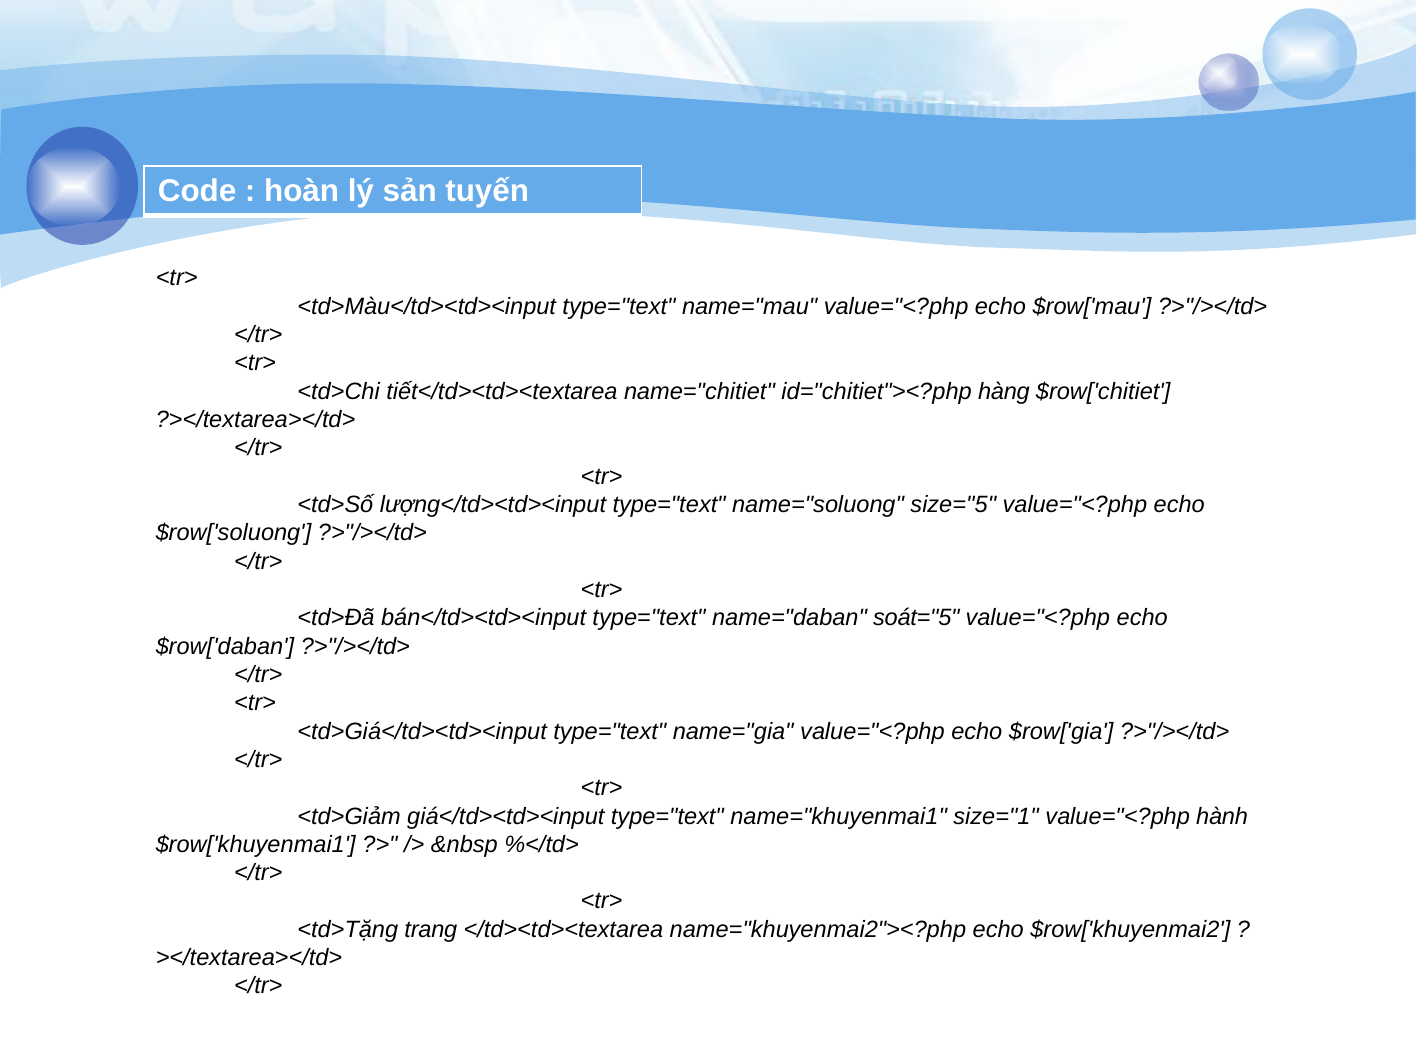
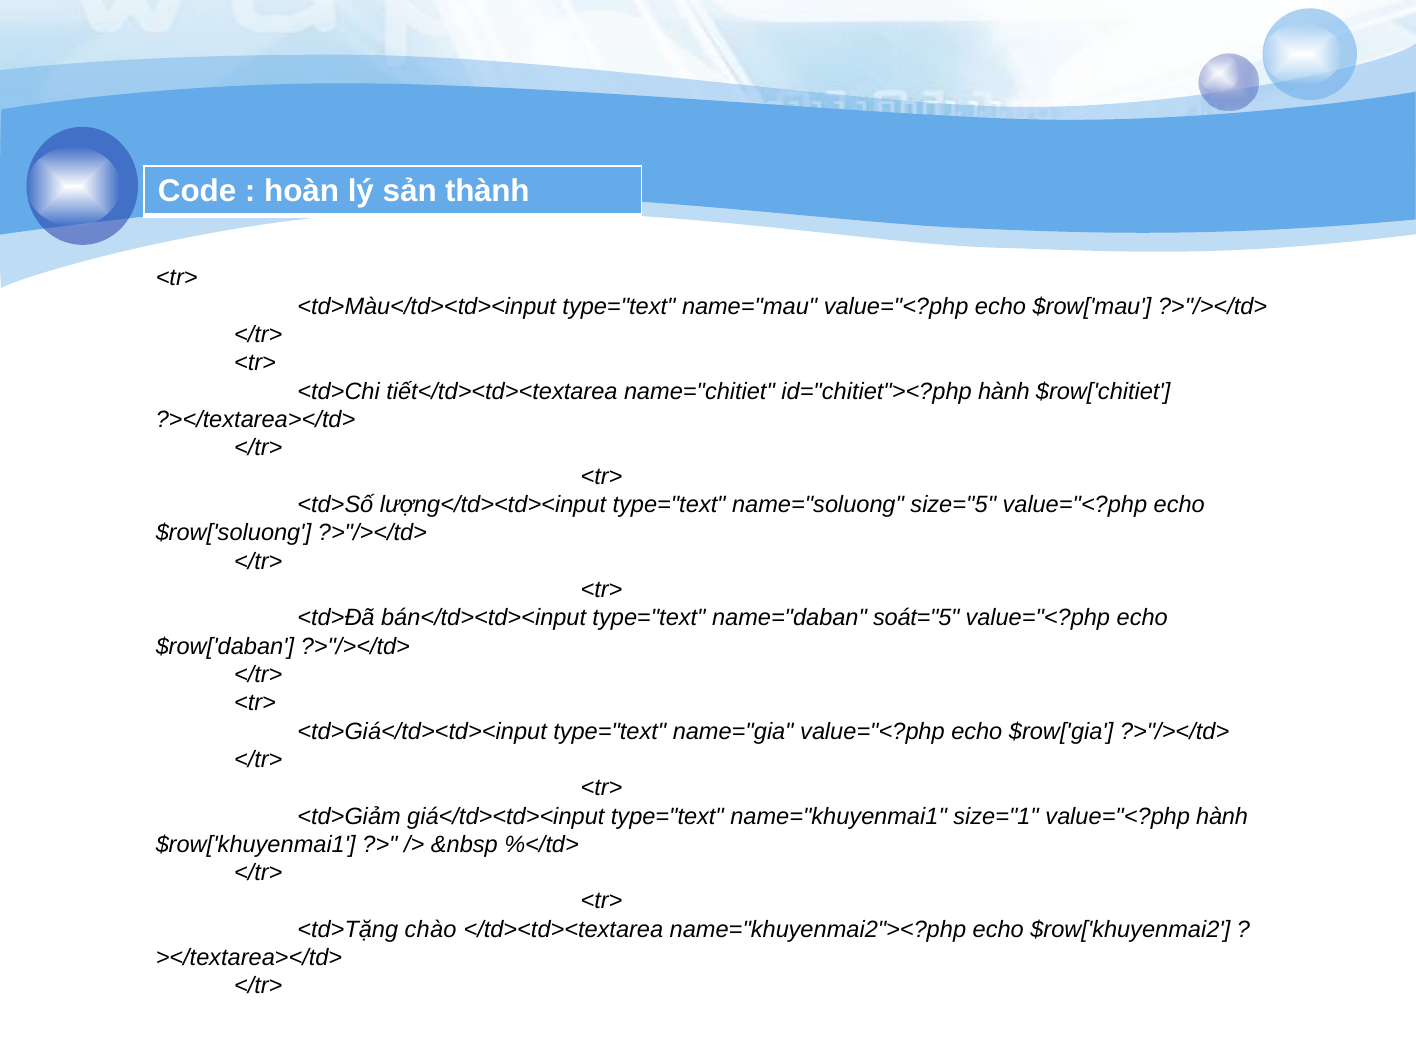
tuyến: tuyến -> thành
id="chitiet"><?php hàng: hàng -> hành
trang: trang -> chào
